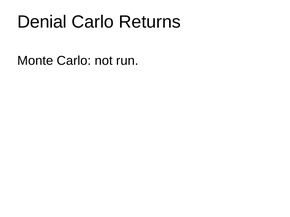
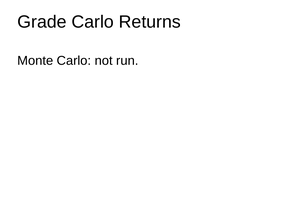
Denial: Denial -> Grade
